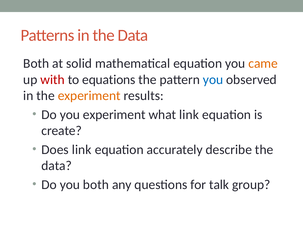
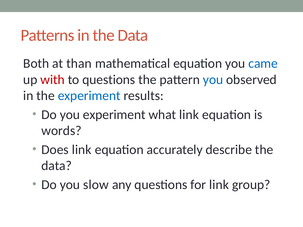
solid: solid -> than
came colour: orange -> blue
to equations: equations -> questions
experiment at (89, 96) colour: orange -> blue
create: create -> words
you both: both -> slow
for talk: talk -> link
